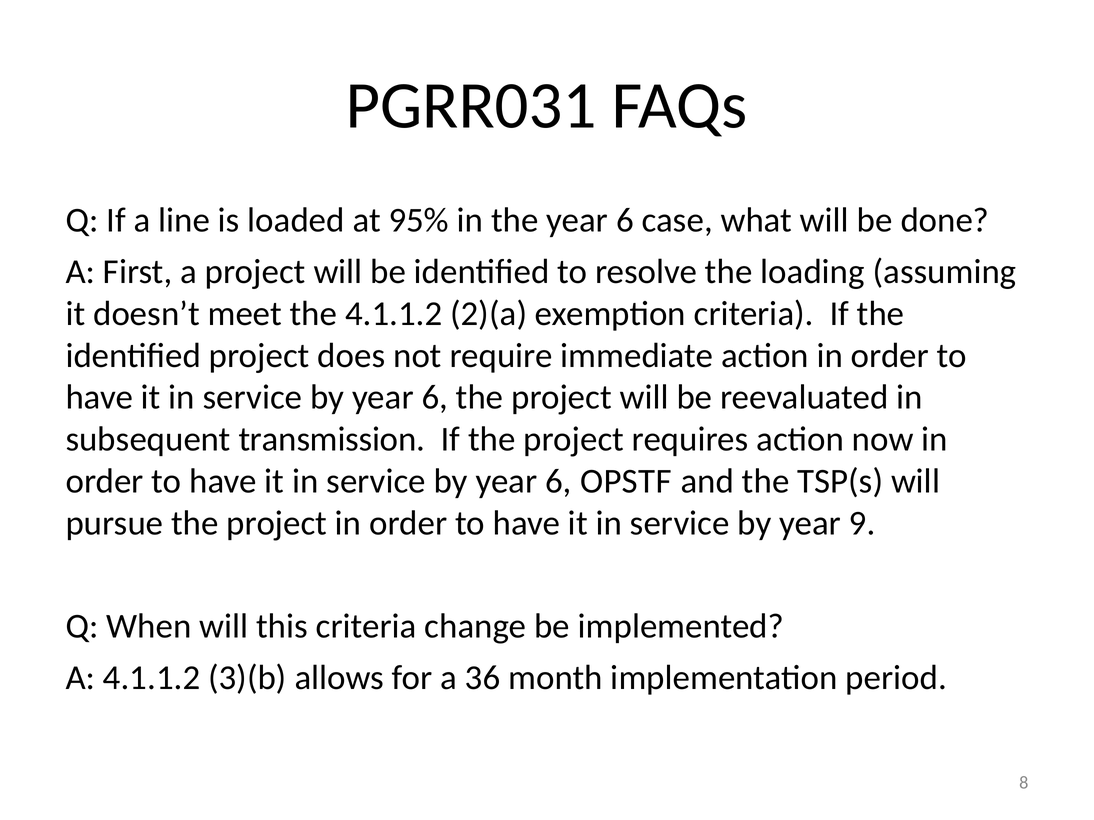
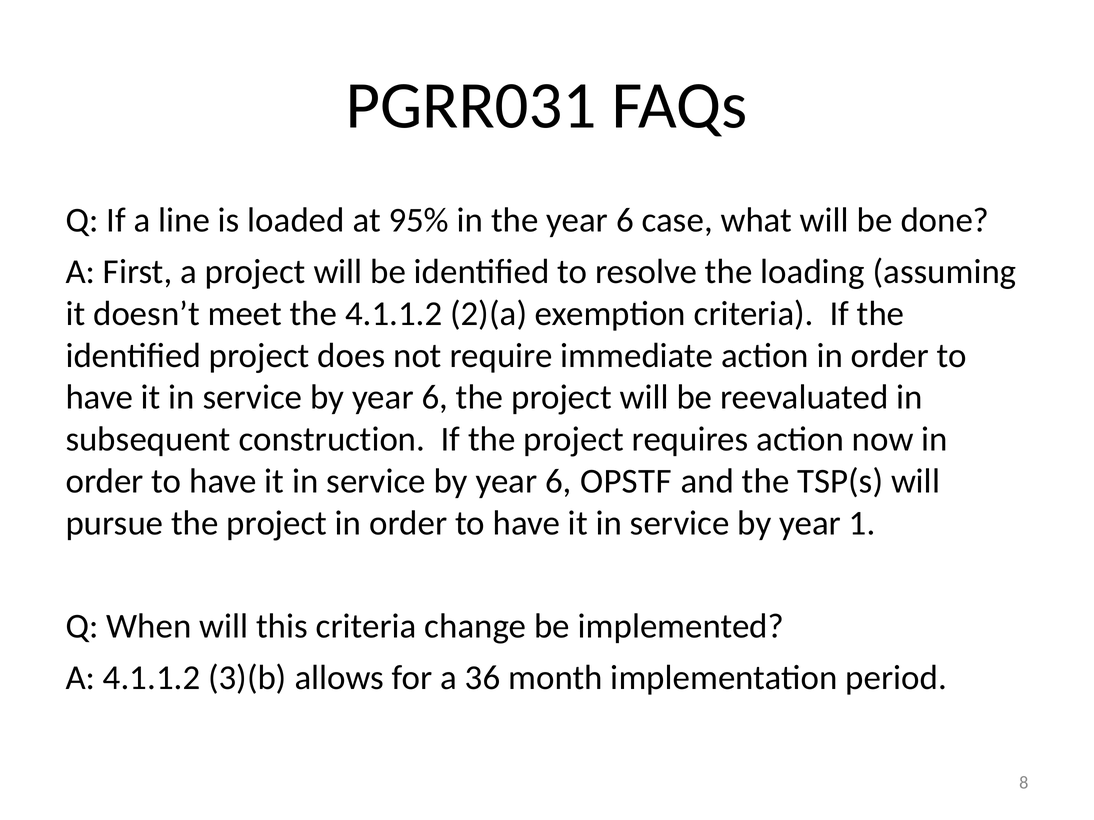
transmission: transmission -> construction
9: 9 -> 1
